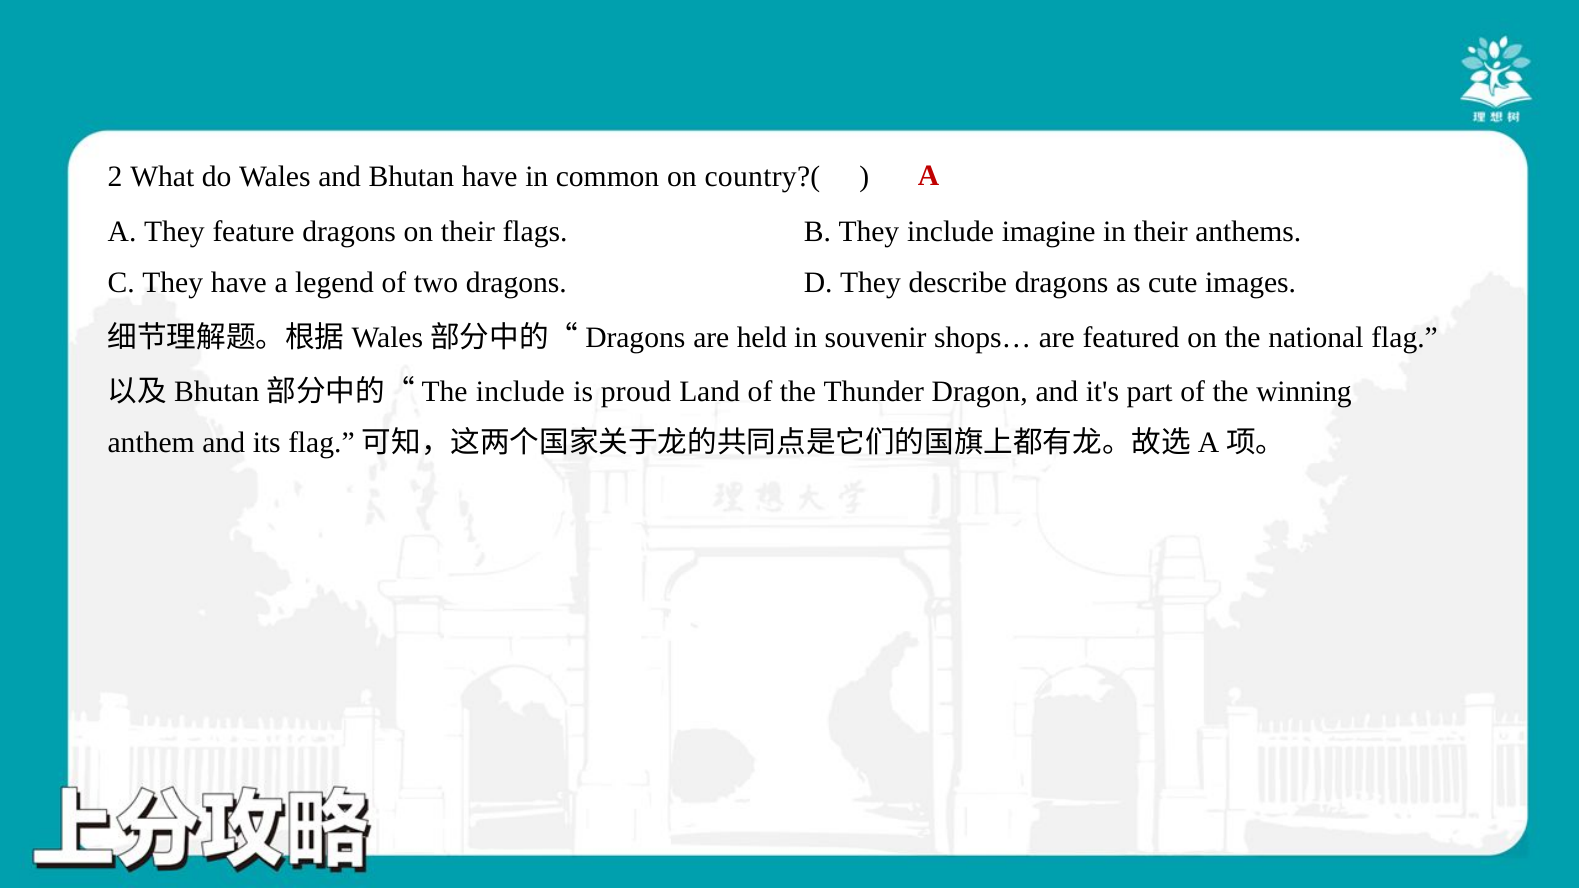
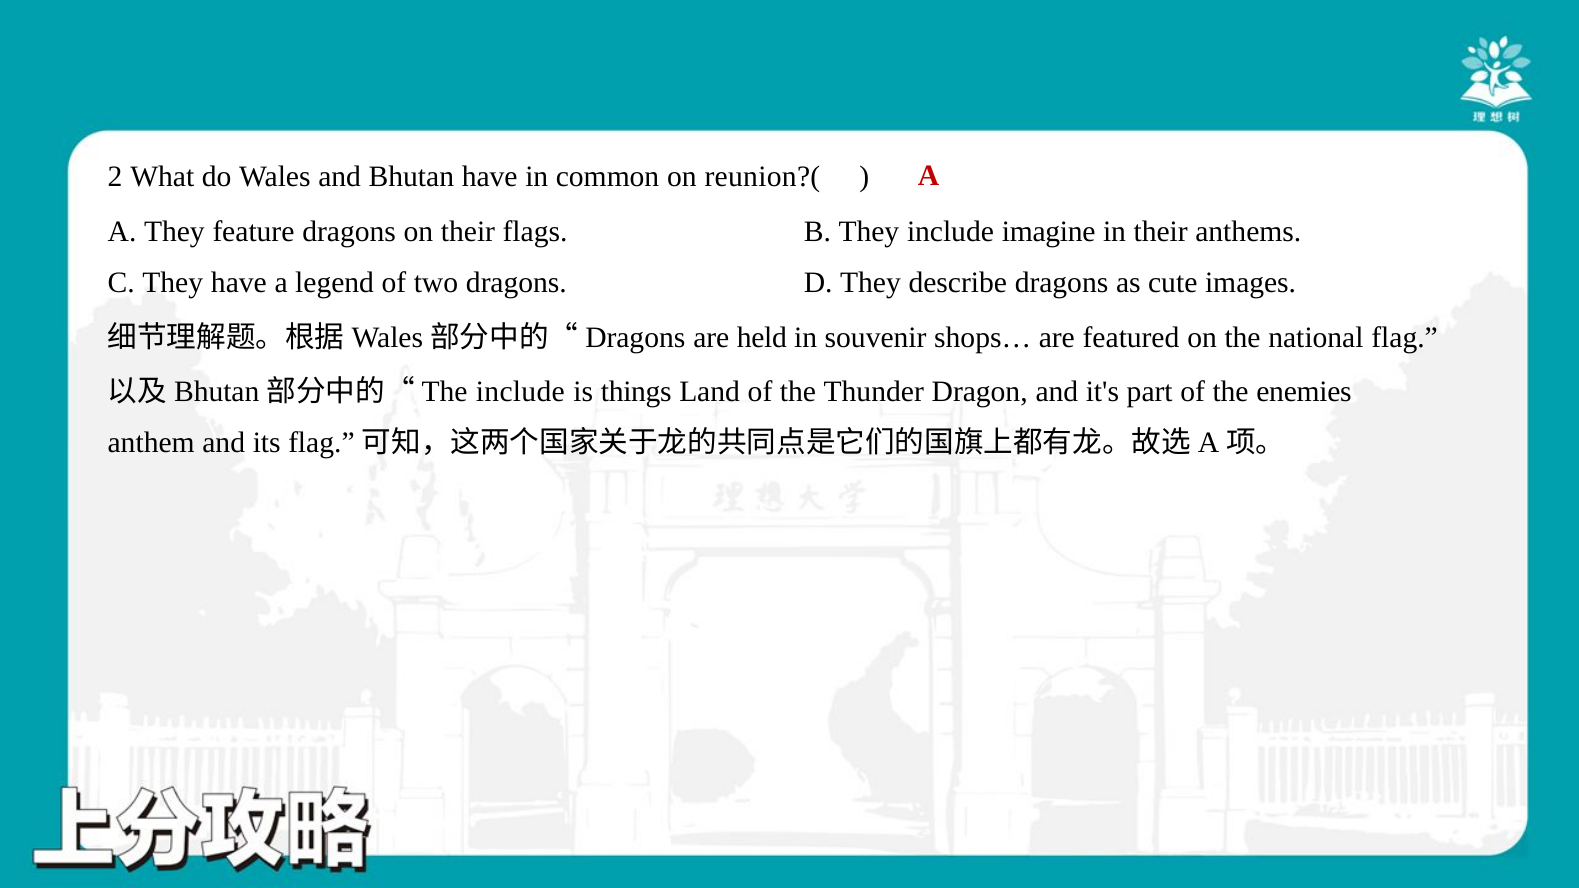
country?(: country?( -> reunion?(
proud: proud -> things
winning: winning -> enemies
